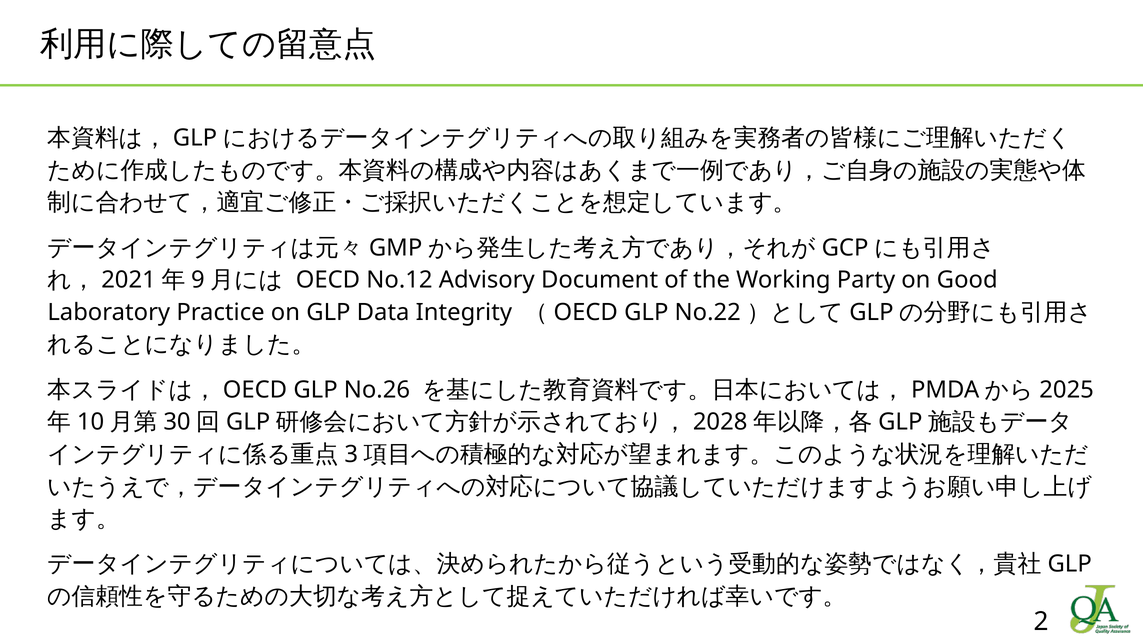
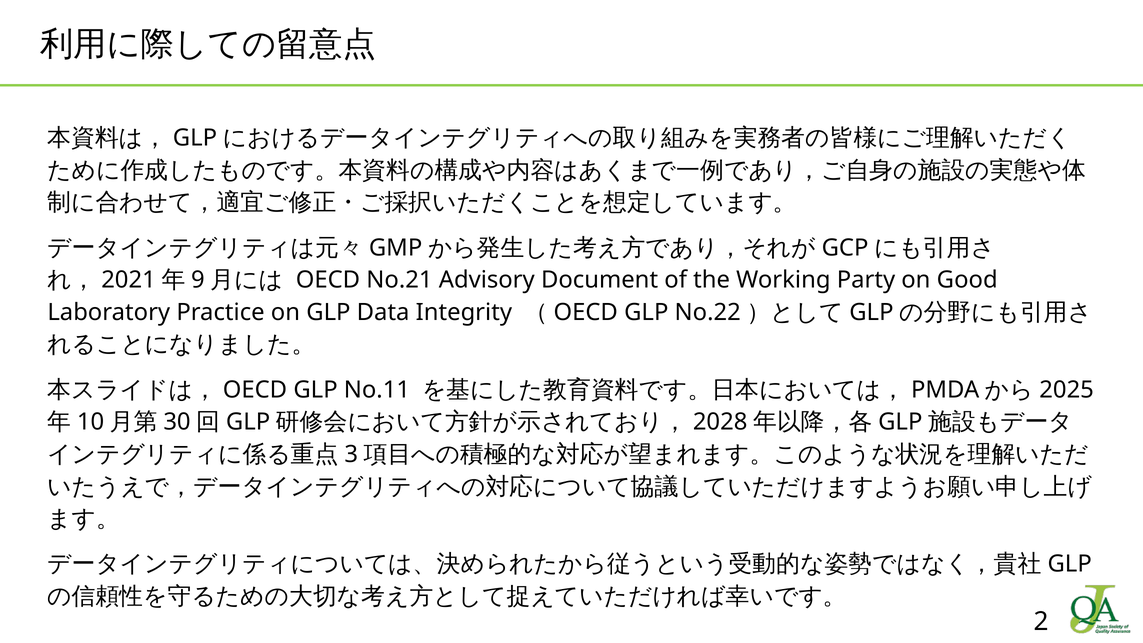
No.12: No.12 -> No.21
No.26: No.26 -> No.11
